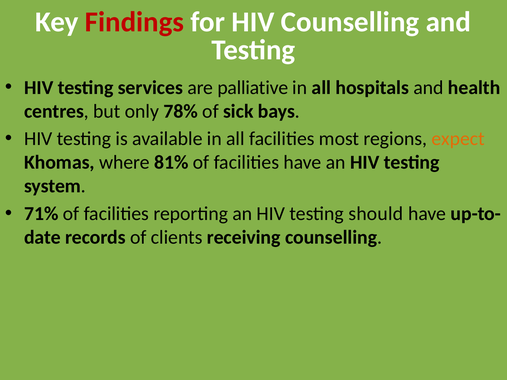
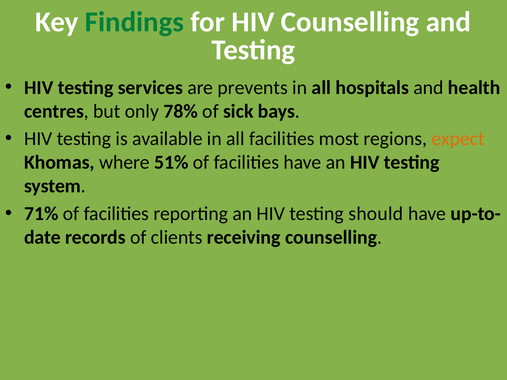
Findings colour: red -> green
palliative: palliative -> prevents
81%: 81% -> 51%
